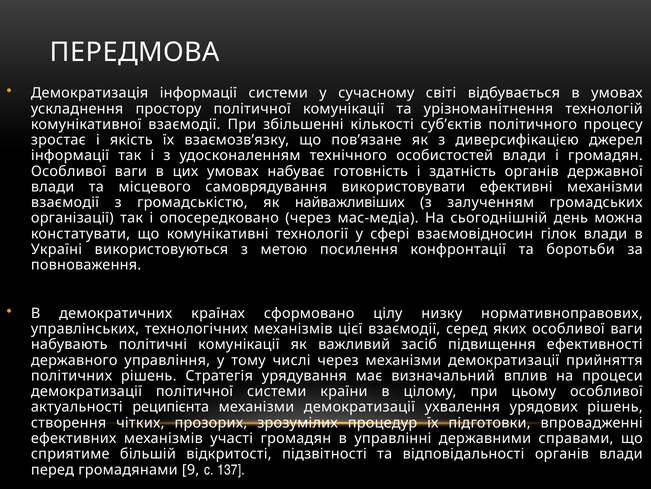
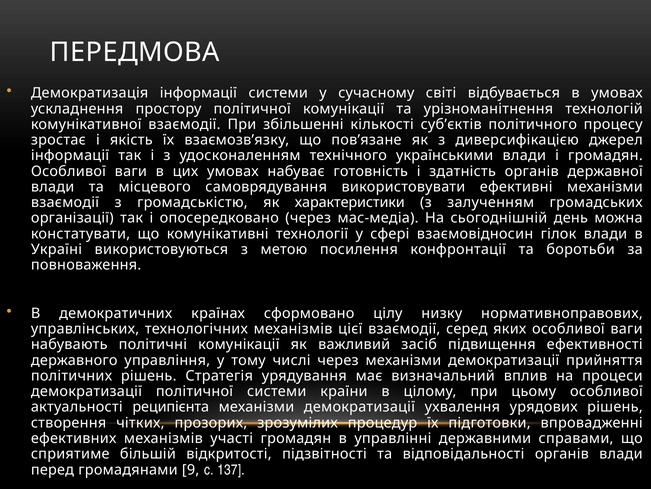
особистостей: особистостей -> українськими
найважливіших: найважливіших -> характеристики
